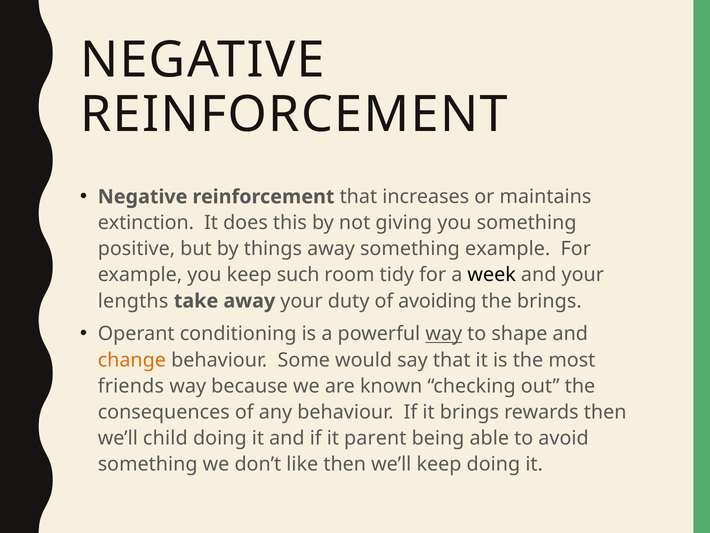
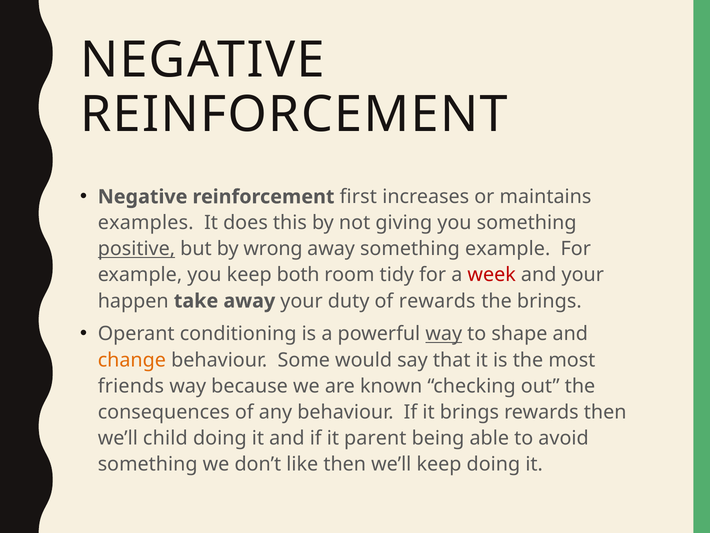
reinforcement that: that -> first
extinction: extinction -> examples
positive underline: none -> present
things: things -> wrong
such: such -> both
week colour: black -> red
lengths: lengths -> happen
of avoiding: avoiding -> rewards
